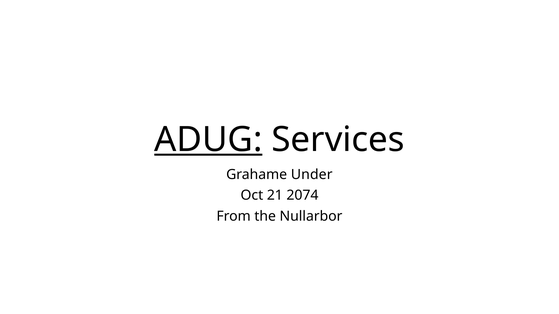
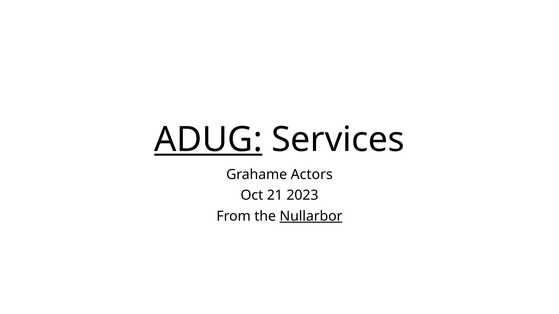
Under: Under -> Actors
2074: 2074 -> 2023
Nullarbor underline: none -> present
